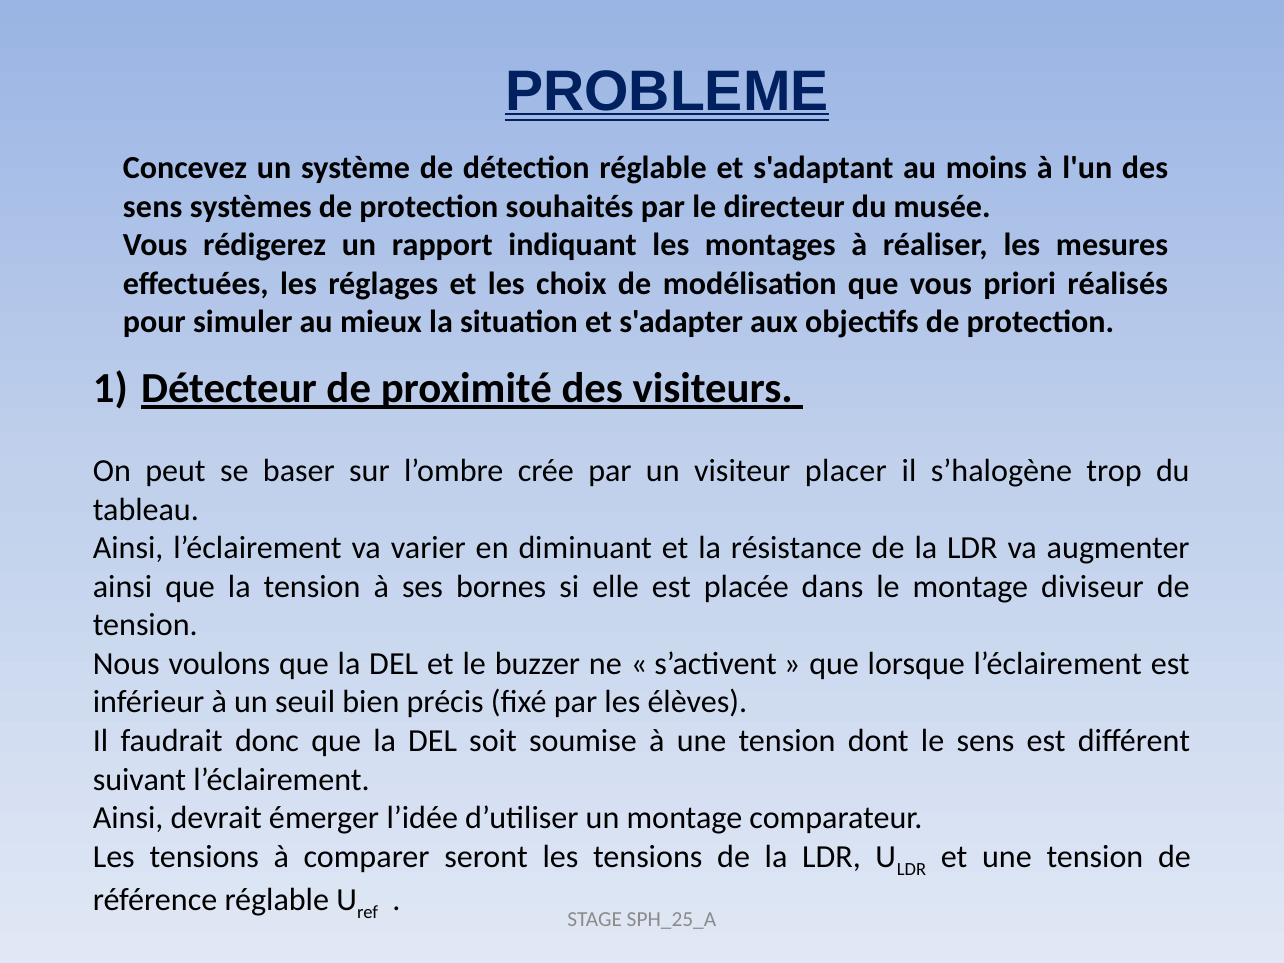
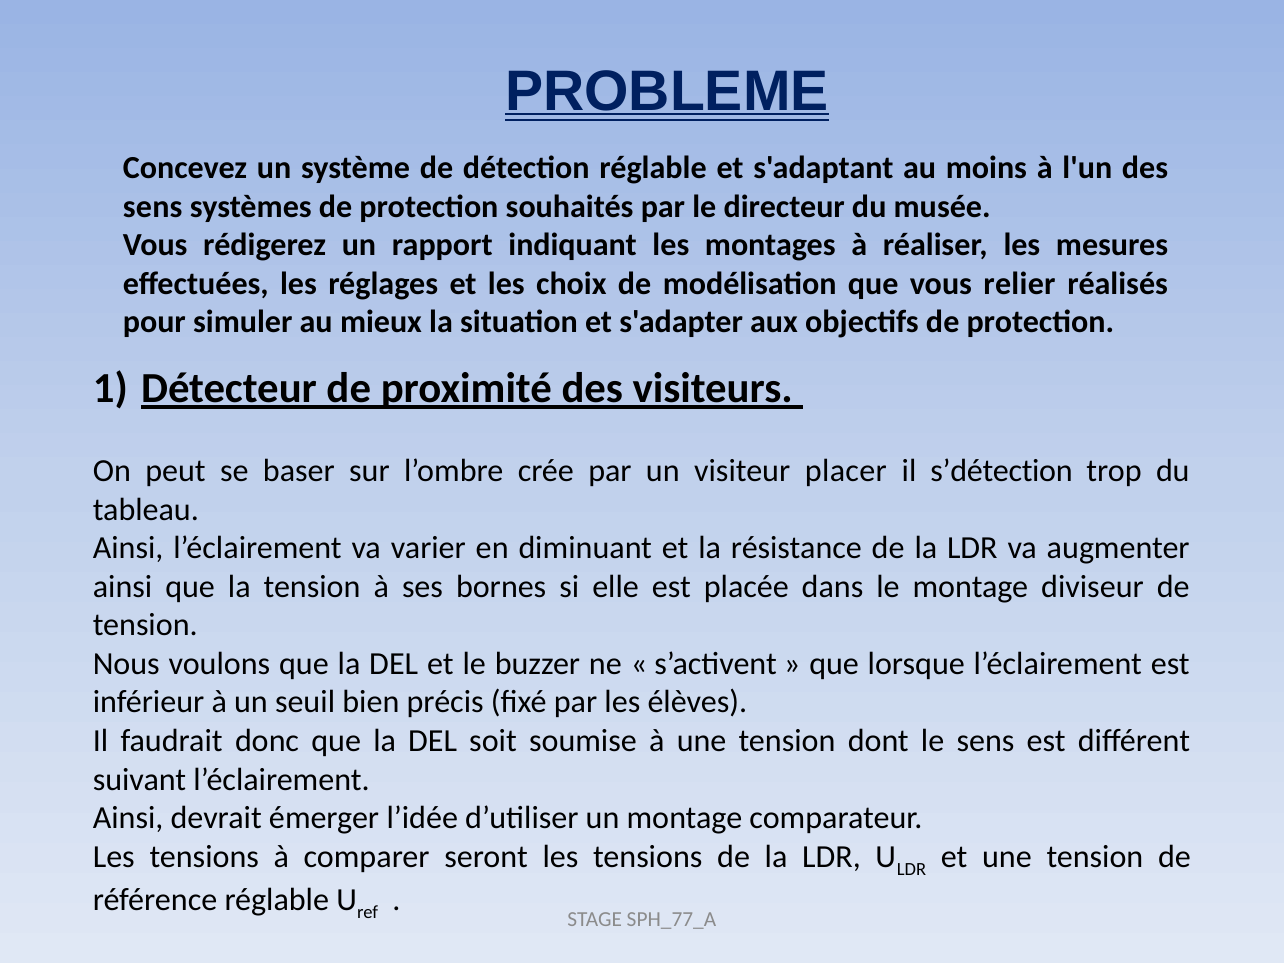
priori: priori -> relier
s’halogène: s’halogène -> s’détection
SPH_25_A: SPH_25_A -> SPH_77_A
